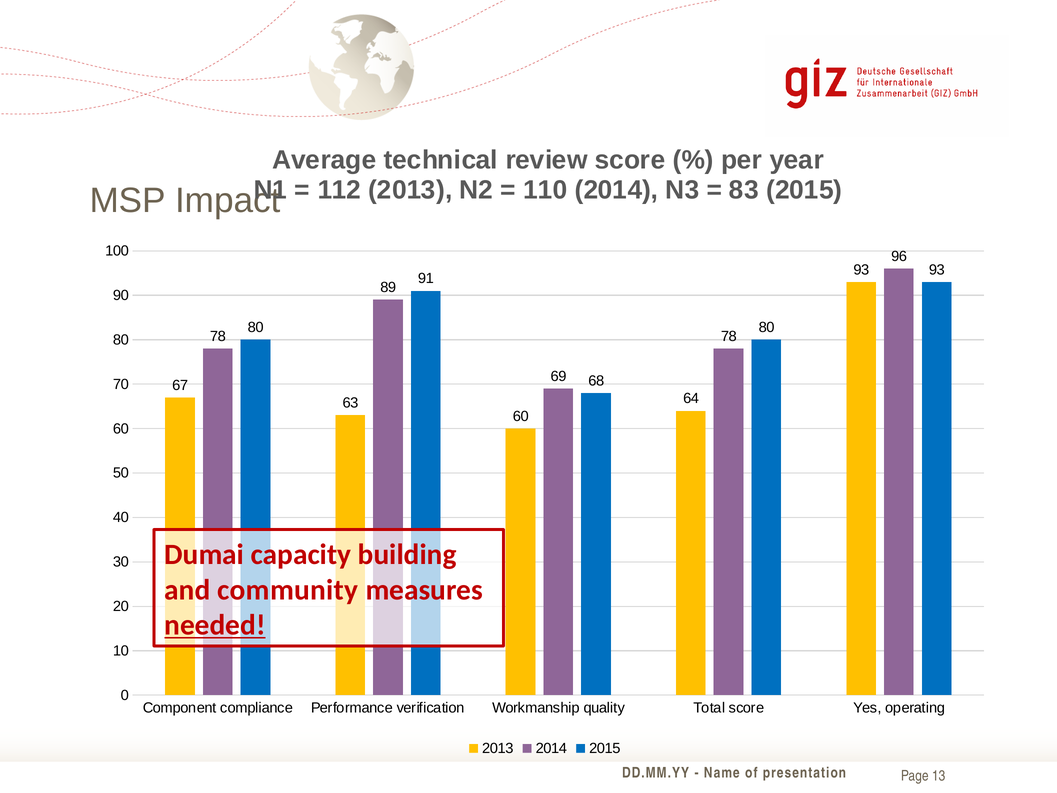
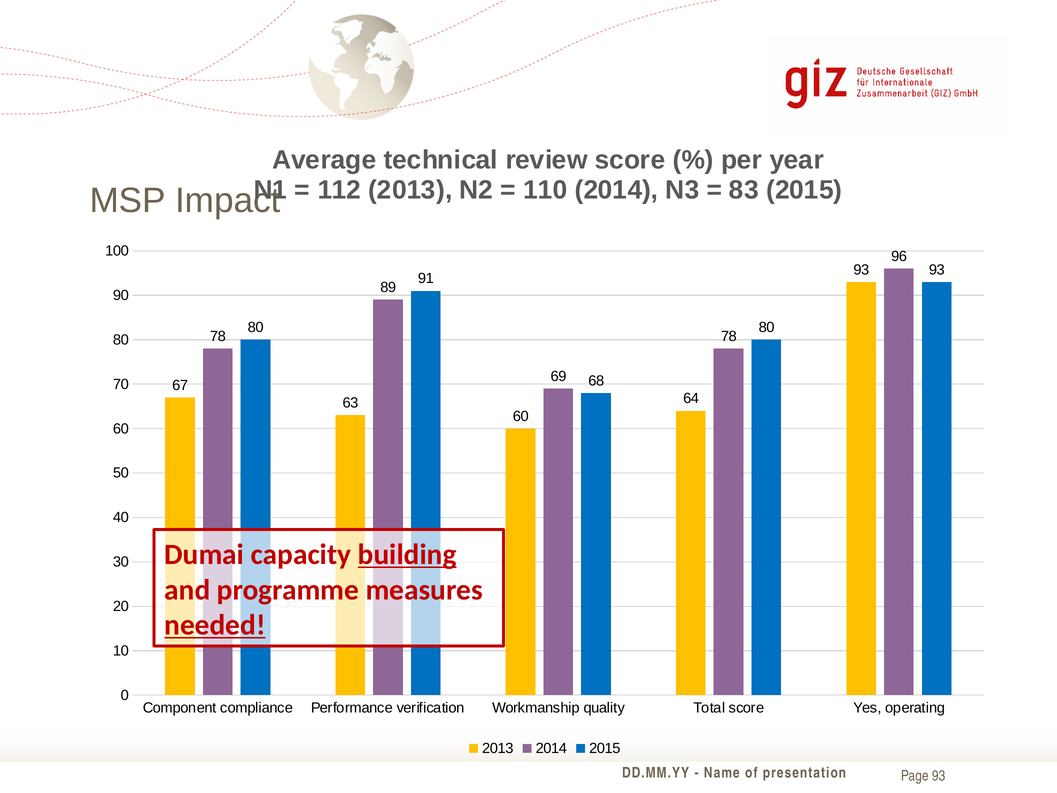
building underline: none -> present
community: community -> programme
13 at (939, 776): 13 -> 93
